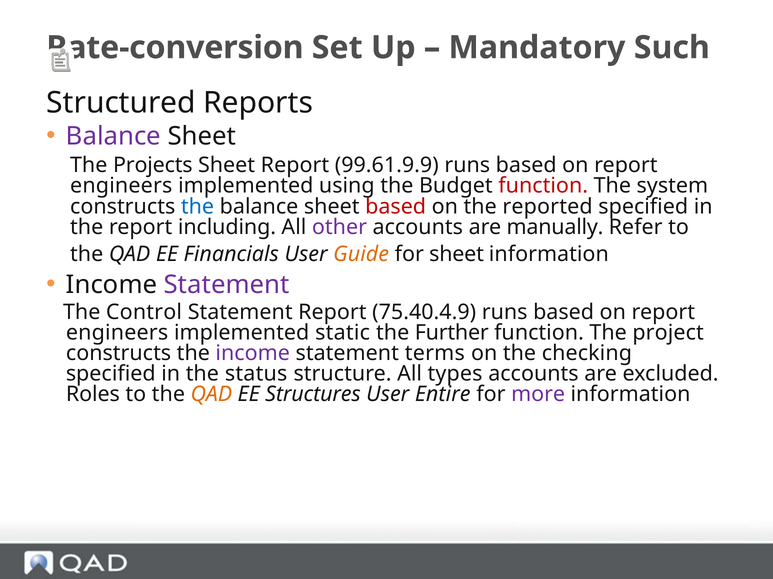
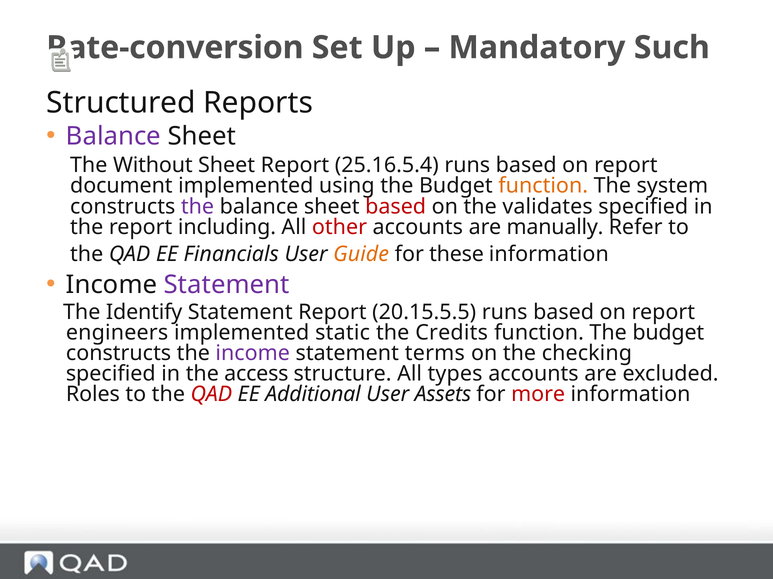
Projects: Projects -> Without
99.61.9.9: 99.61.9.9 -> 25.16.5.4
engineers at (121, 186): engineers -> document
function at (543, 186) colour: red -> orange
the at (197, 207) colour: blue -> purple
reported: reported -> validates
other colour: purple -> red
for sheet: sheet -> these
Control: Control -> Identify
75.40.4.9: 75.40.4.9 -> 20.15.5.5
Further: Further -> Credits
function The project: project -> budget
status: status -> access
QAD at (211, 395) colour: orange -> red
Structures: Structures -> Additional
Entire: Entire -> Assets
more colour: purple -> red
